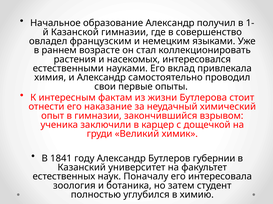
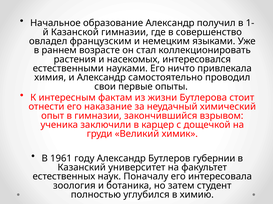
вклад: вклад -> ничто
1841: 1841 -> 1961
